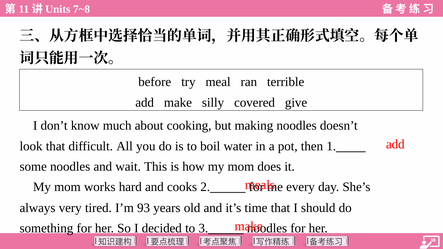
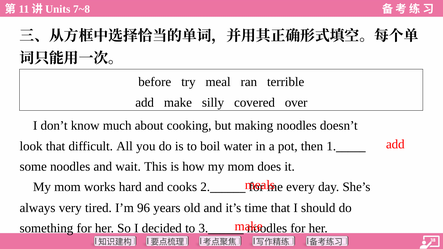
give: give -> over
93: 93 -> 96
